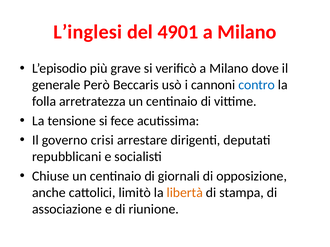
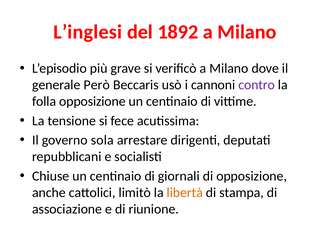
4901: 4901 -> 1892
contro colour: blue -> purple
folla arretratezza: arretratezza -> opposizione
crisi: crisi -> sola
